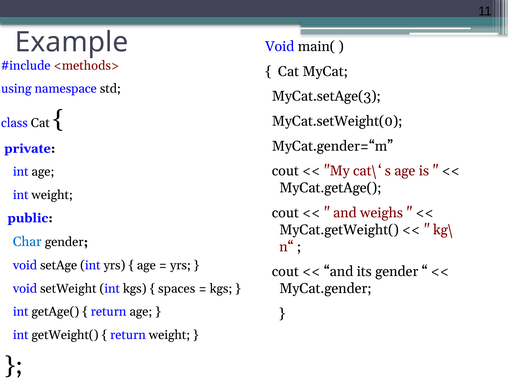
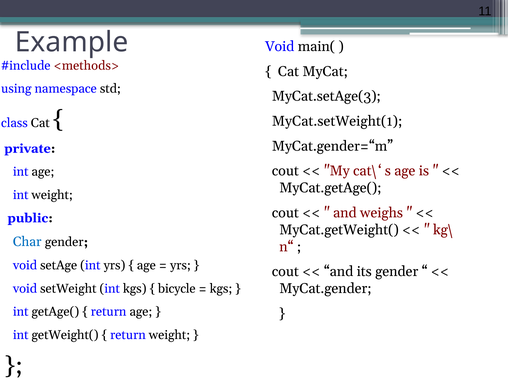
MyCat.setWeight(0: MyCat.setWeight(0 -> MyCat.setWeight(1
spaces: spaces -> bicycle
